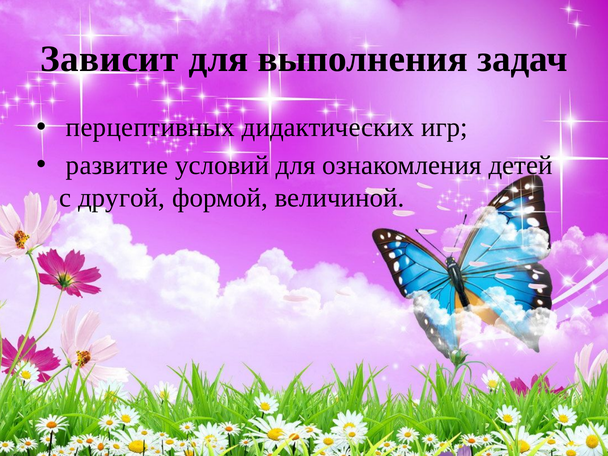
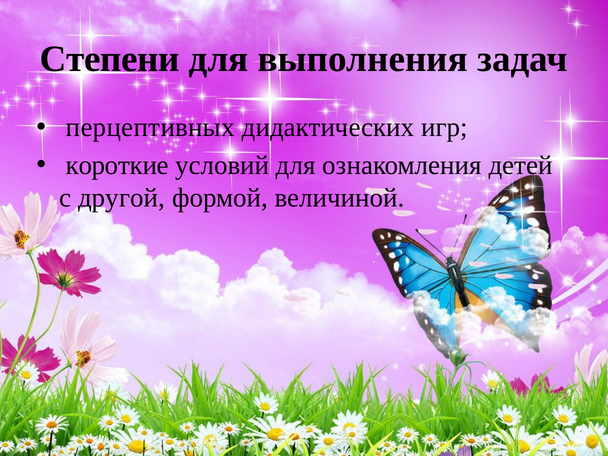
Зависит: Зависит -> Степени
развитие: развитие -> короткие
